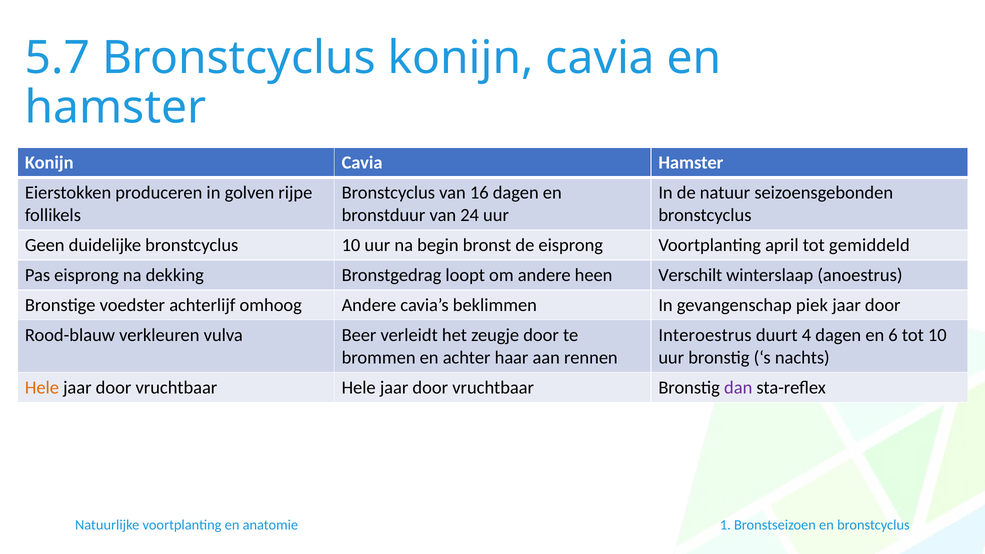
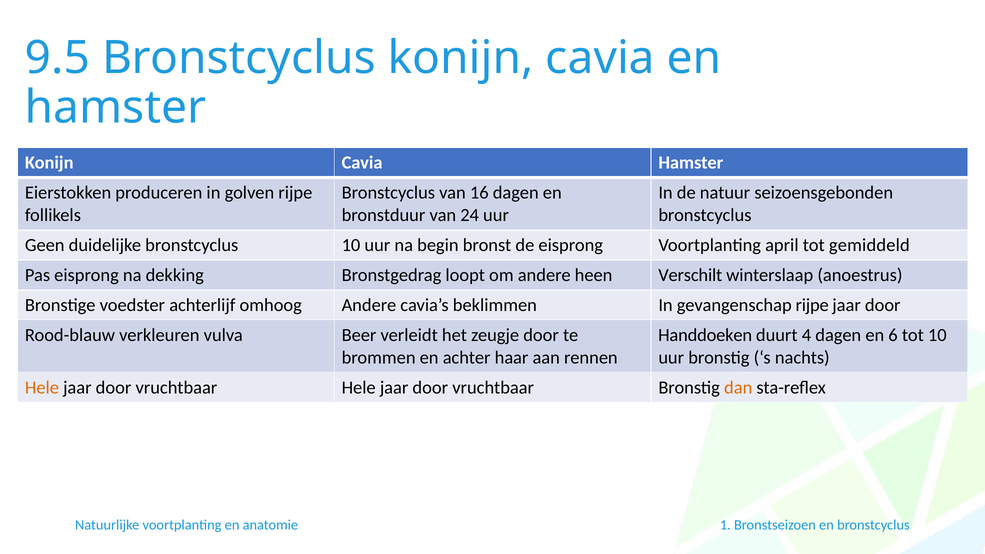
5.7: 5.7 -> 9.5
gevangenschap piek: piek -> rijpe
Interoestrus: Interoestrus -> Handdoeken
dan colour: purple -> orange
